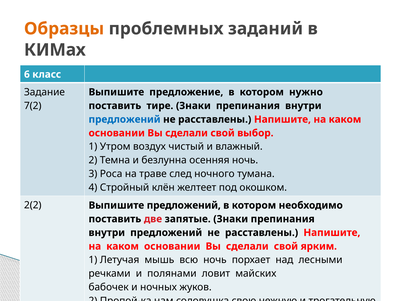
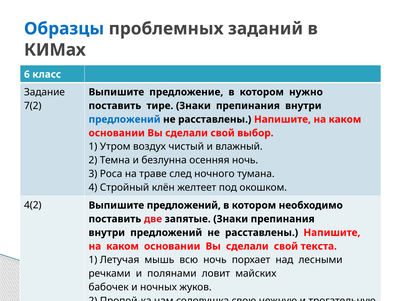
Образцы colour: orange -> blue
2(2: 2(2 -> 4(2
свой ярким: ярким -> текста
